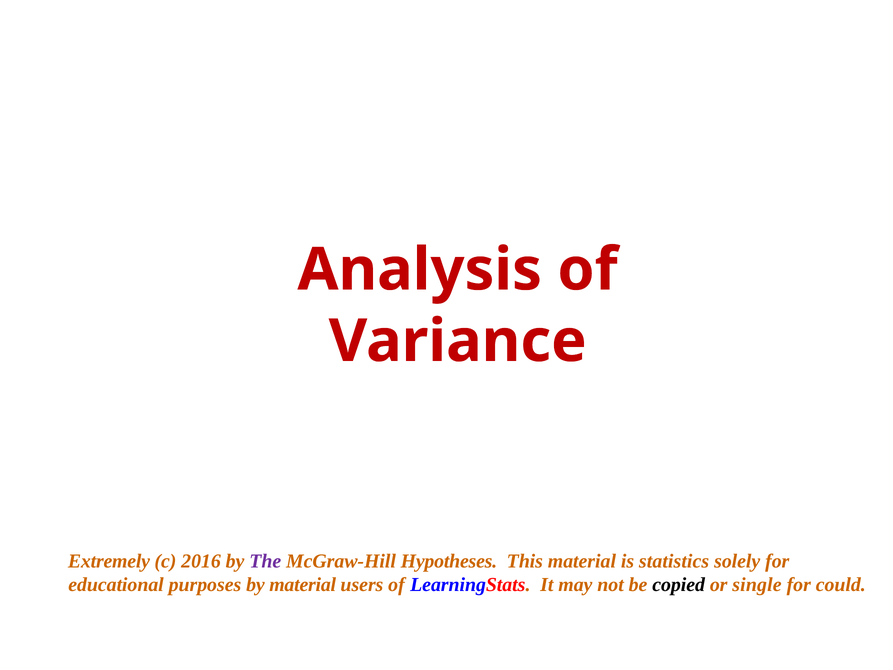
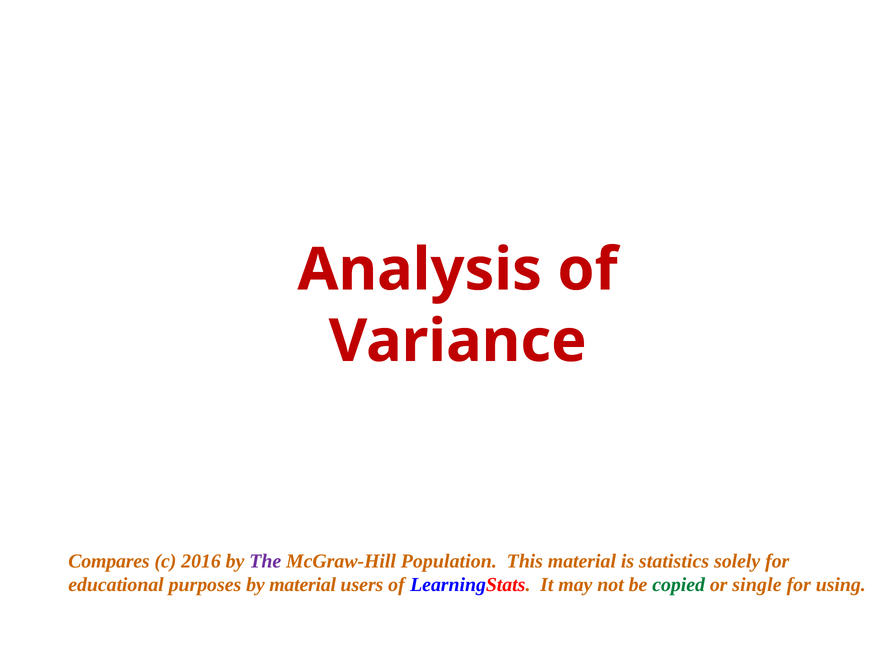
Extremely: Extremely -> Compares
Hypotheses: Hypotheses -> Population
copied colour: black -> green
could: could -> using
